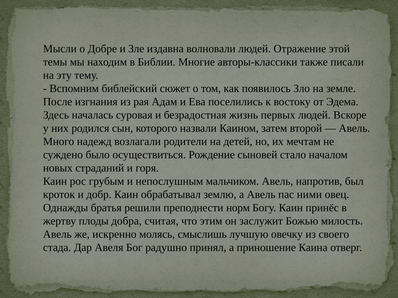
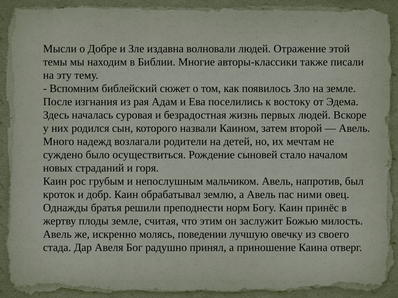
плоды добра: добра -> земле
смыслишь: смыслишь -> поведении
